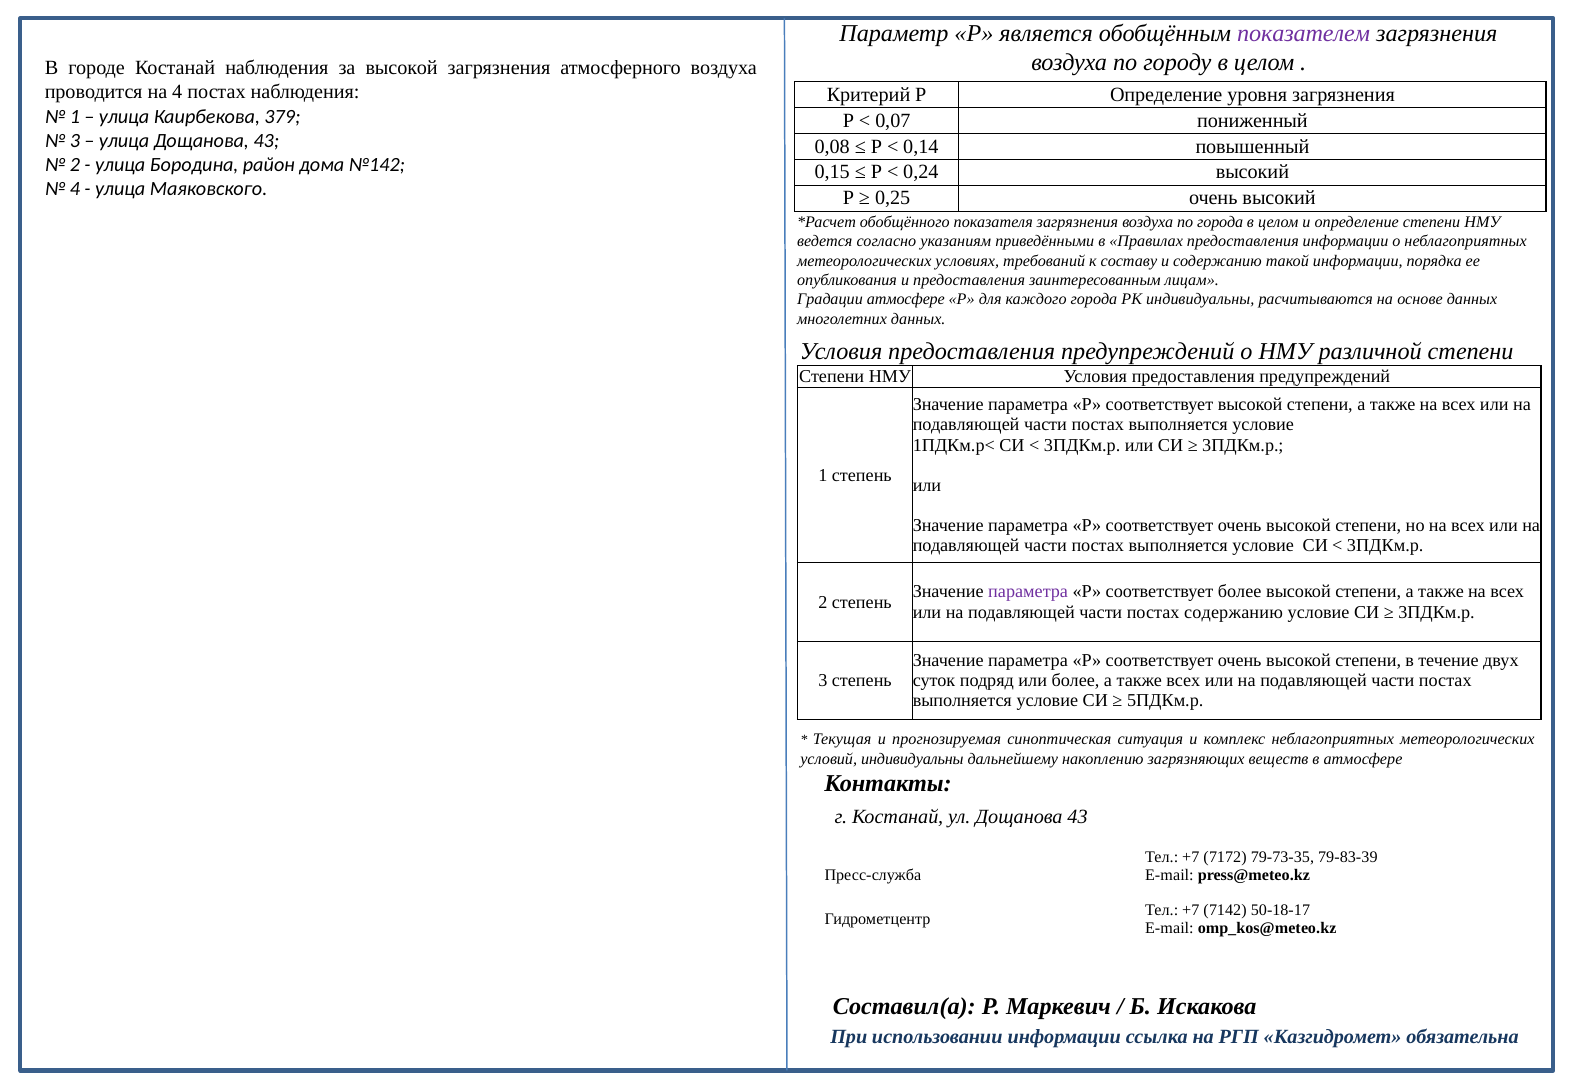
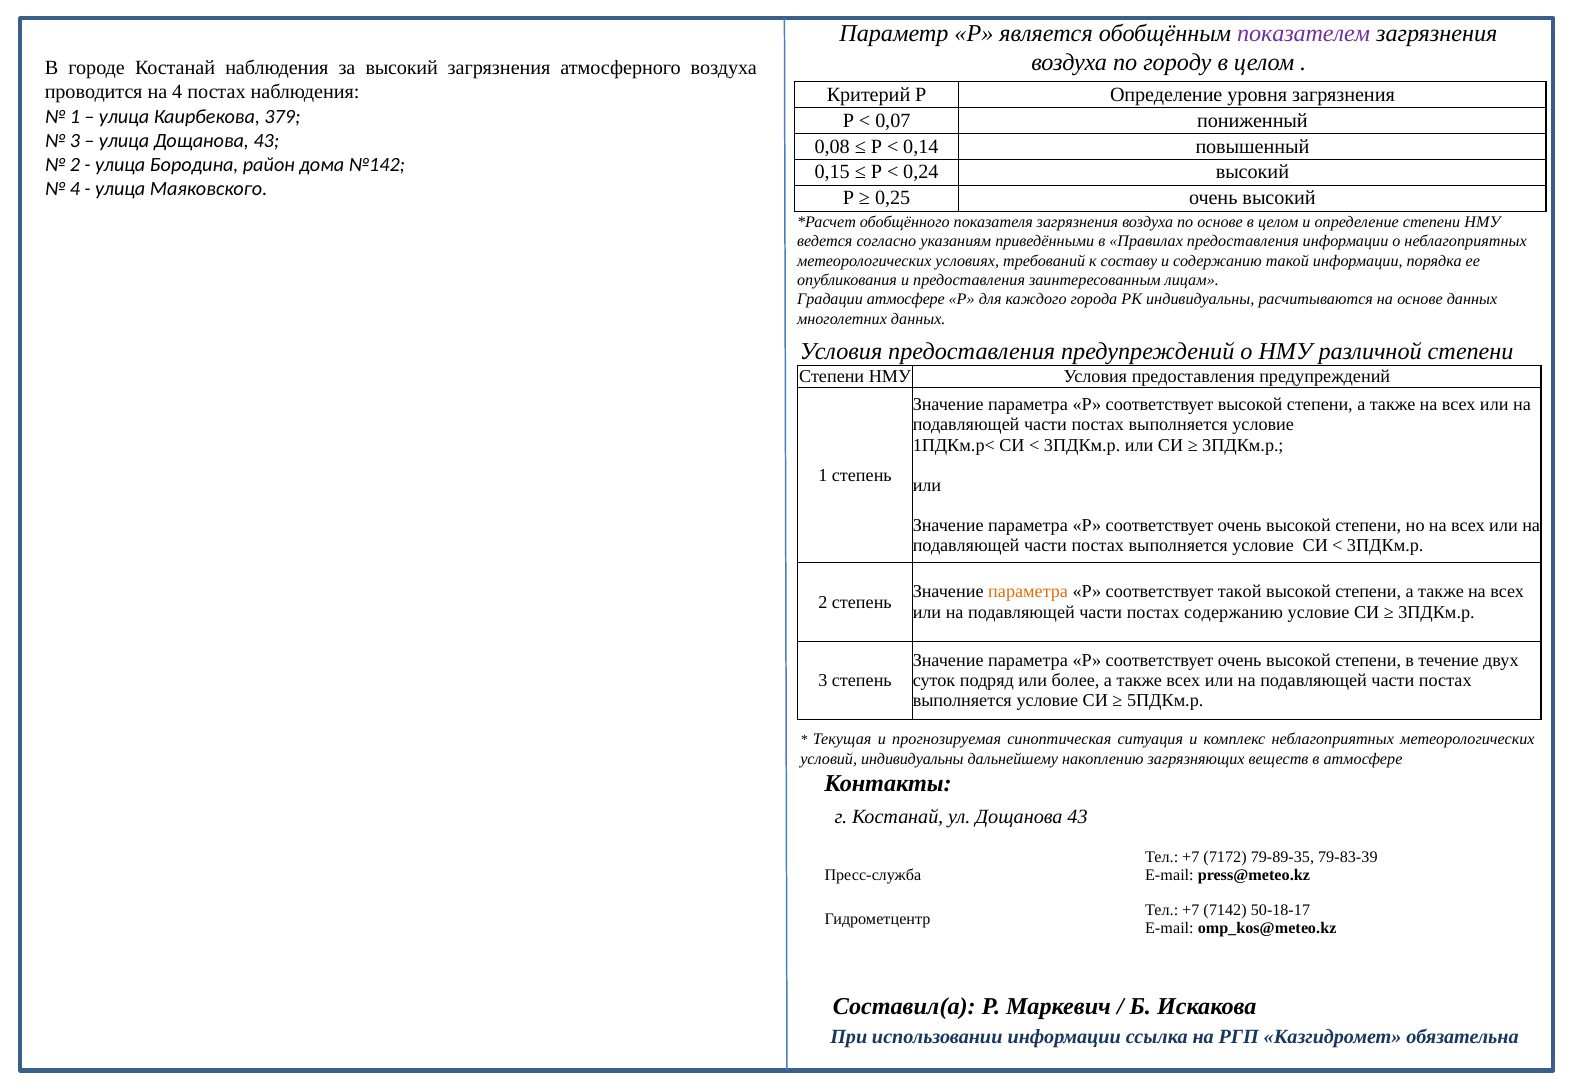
за высокой: высокой -> высокий
по города: города -> основе
параметра at (1028, 592) colour: purple -> orange
соответствует более: более -> такой
79-73-35: 79-73-35 -> 79-89-35
